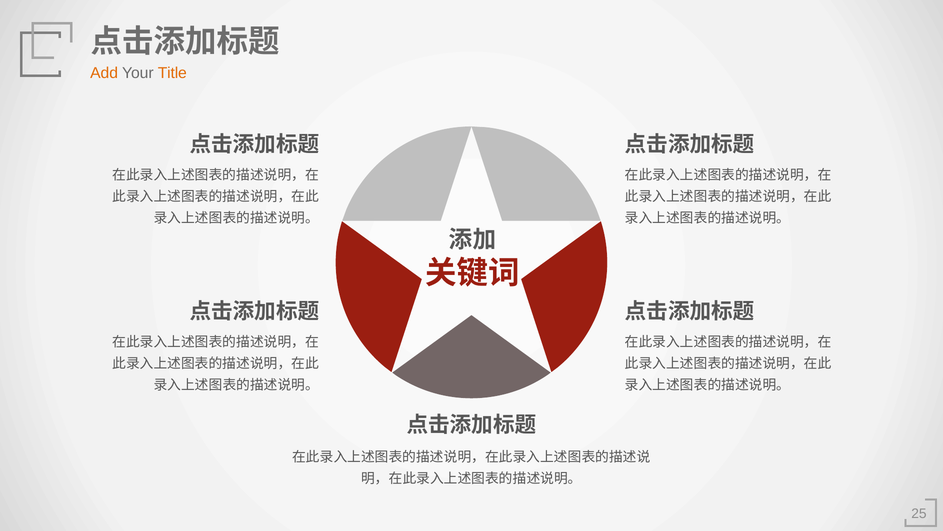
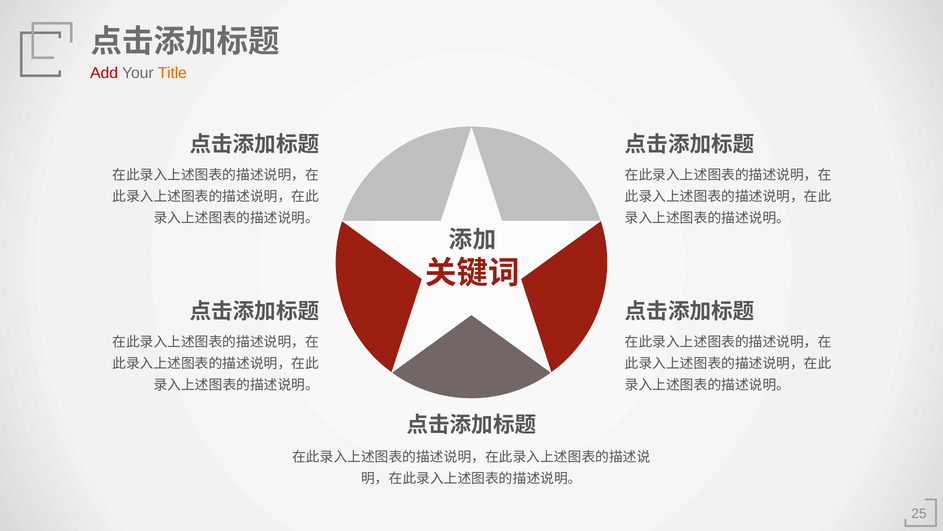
Add colour: orange -> red
